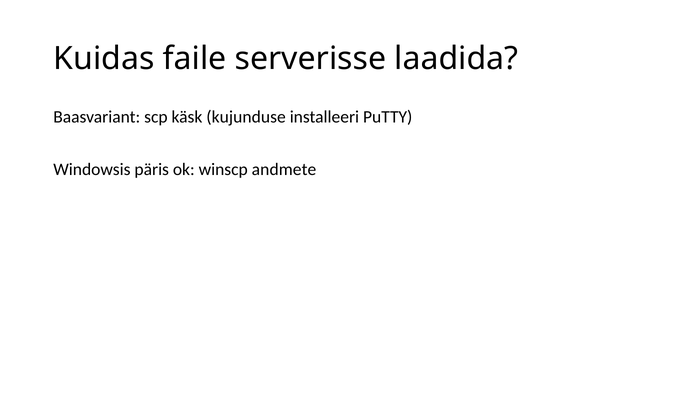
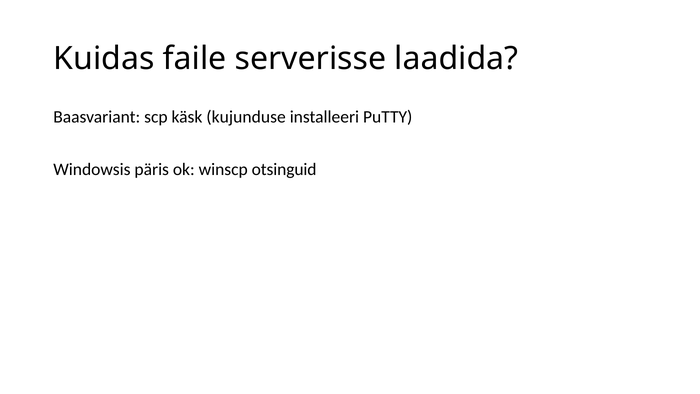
andmete: andmete -> otsinguid
